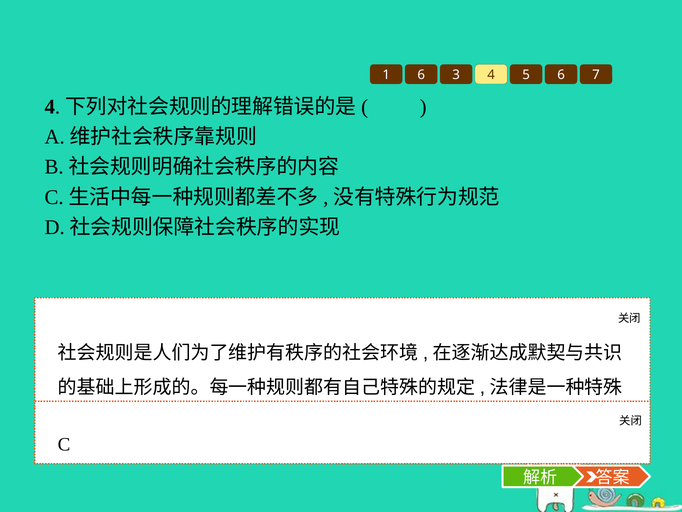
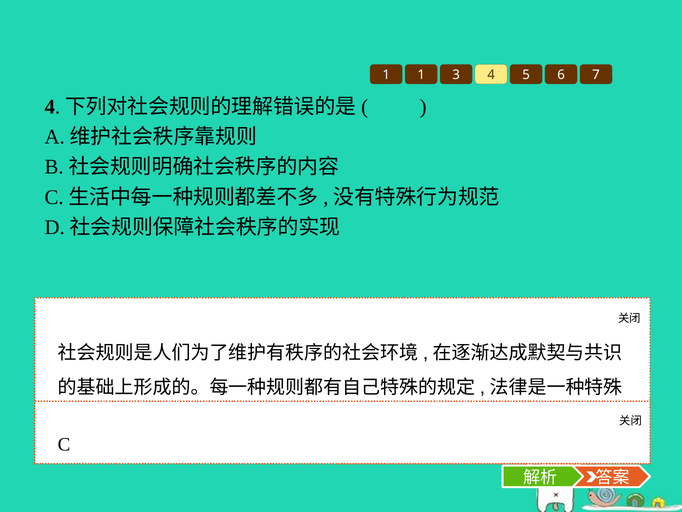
1 6: 6 -> 1
